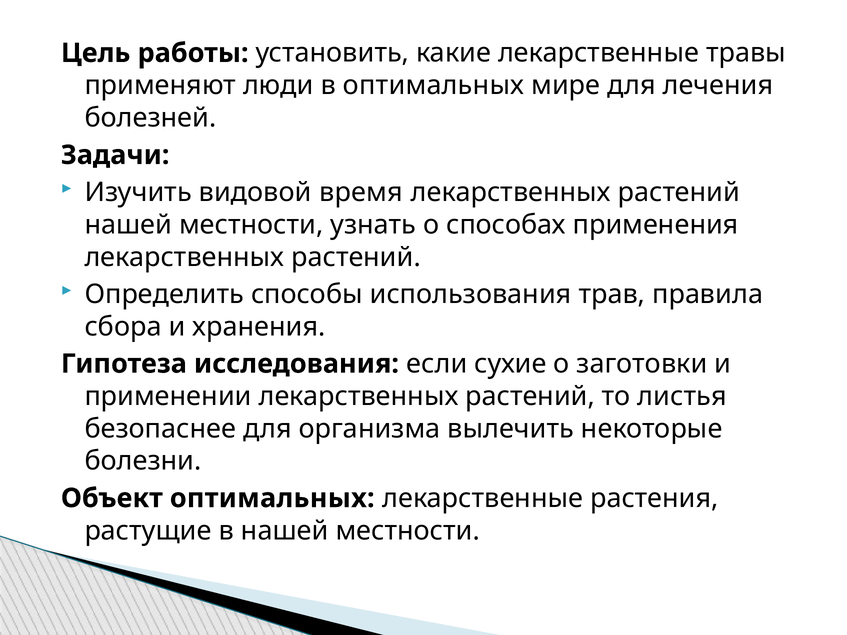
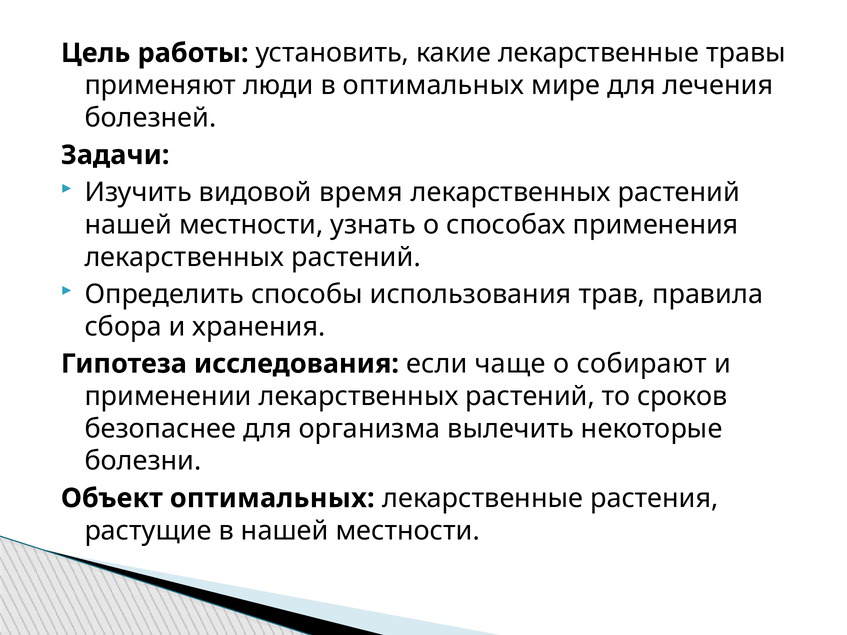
сухие: сухие -> чаще
заготовки: заготовки -> собирают
листья: листья -> сроков
